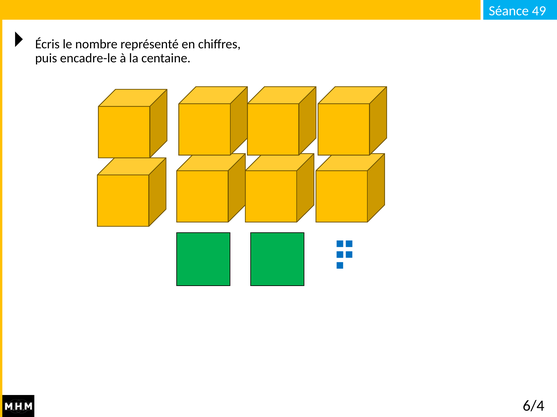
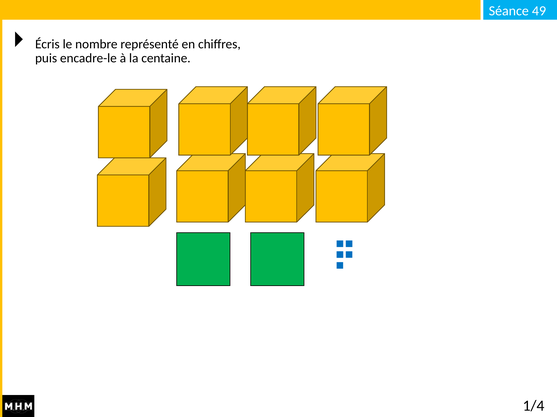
6/4: 6/4 -> 1/4
